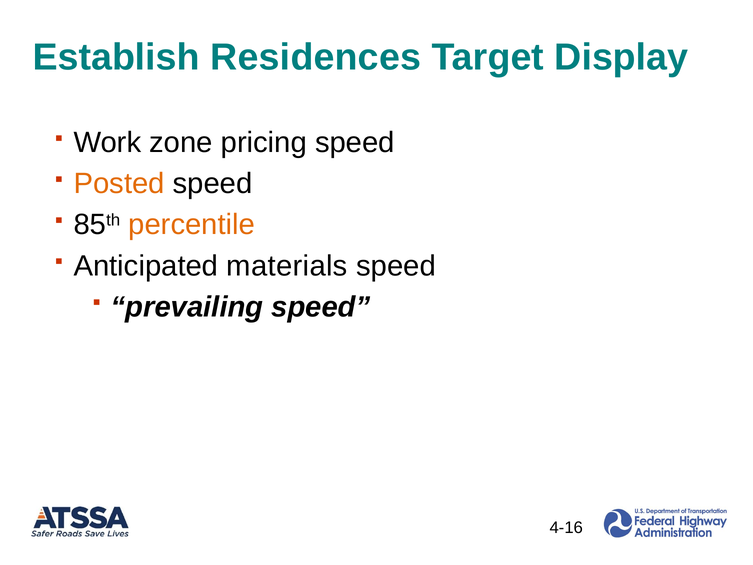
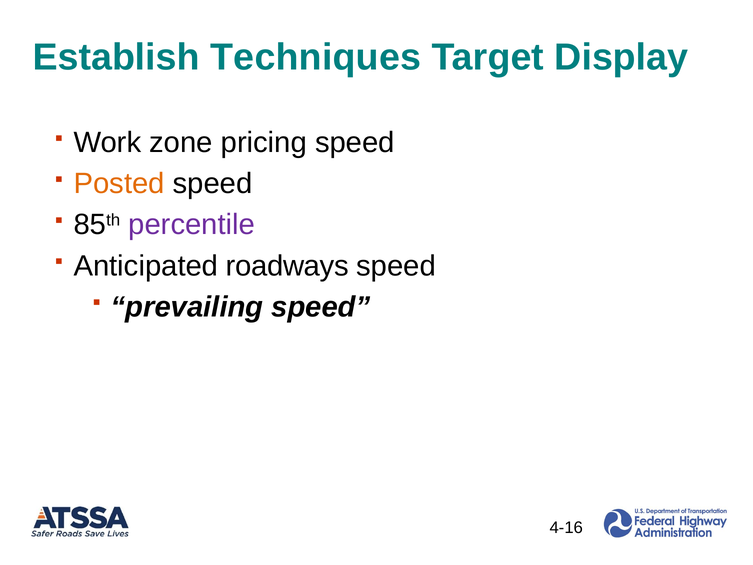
Residences: Residences -> Techniques
percentile colour: orange -> purple
materials: materials -> roadways
